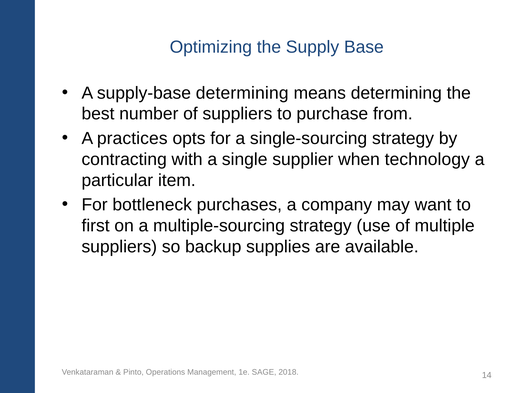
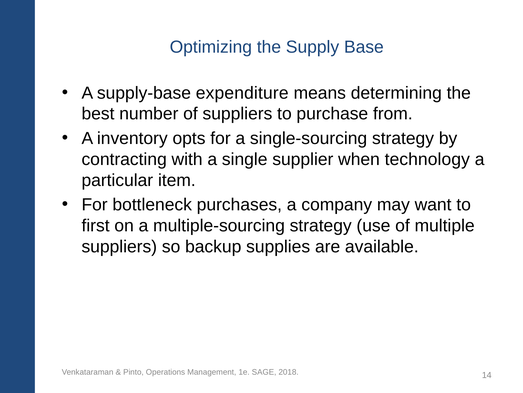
supply-base determining: determining -> expenditure
practices: practices -> inventory
